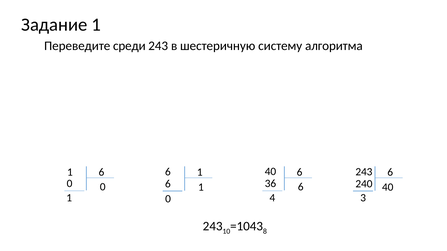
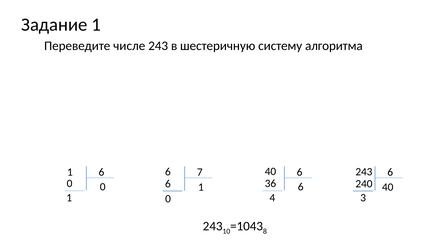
среди: среди -> числе
6 1: 1 -> 7
